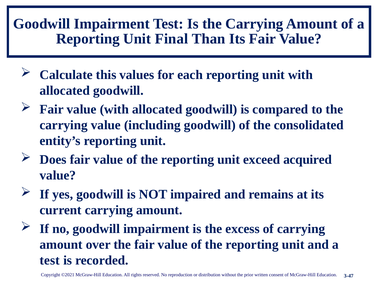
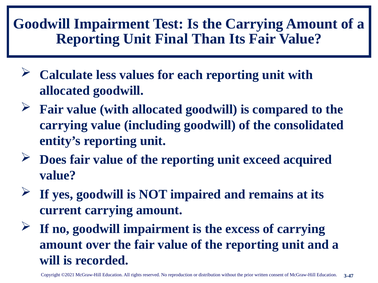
this: this -> less
test at (50, 261): test -> will
